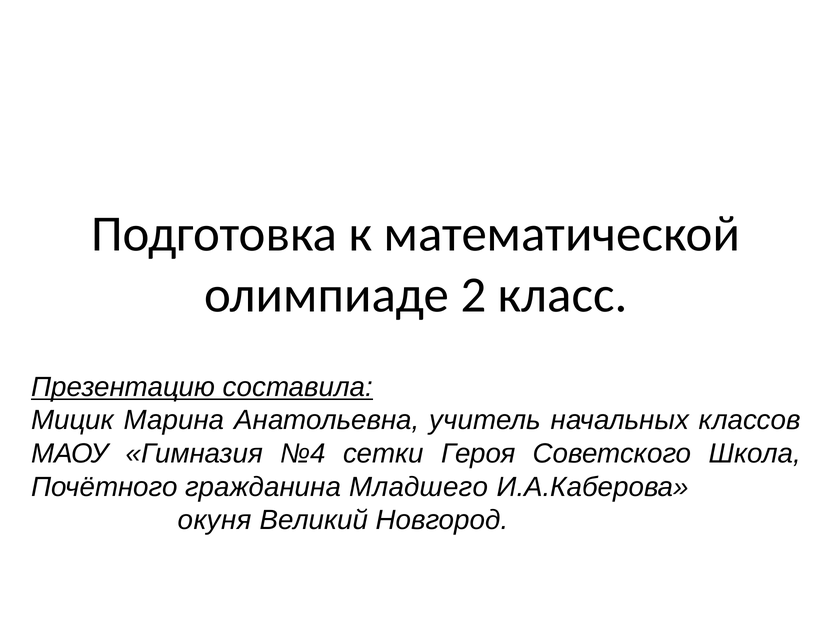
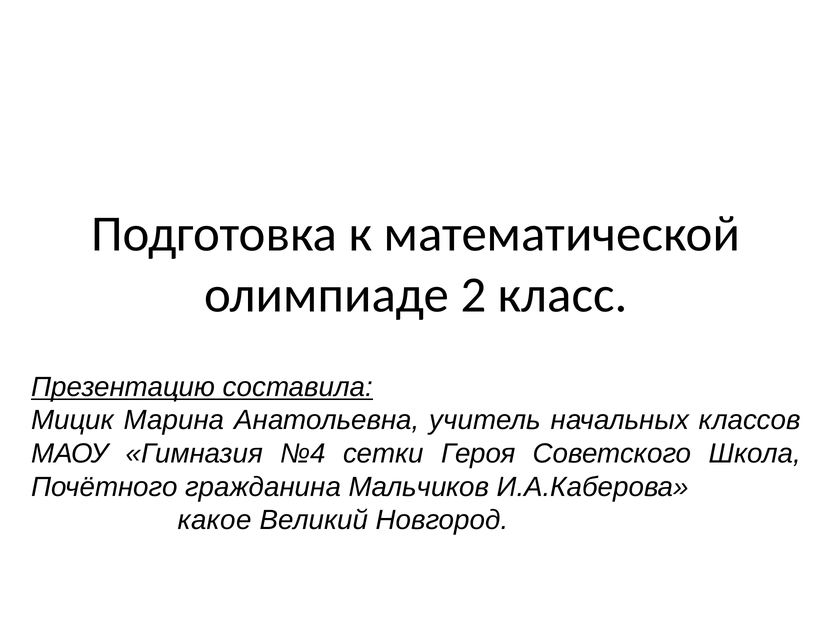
Младшего: Младшего -> Мальчиков
окуня: окуня -> какое
